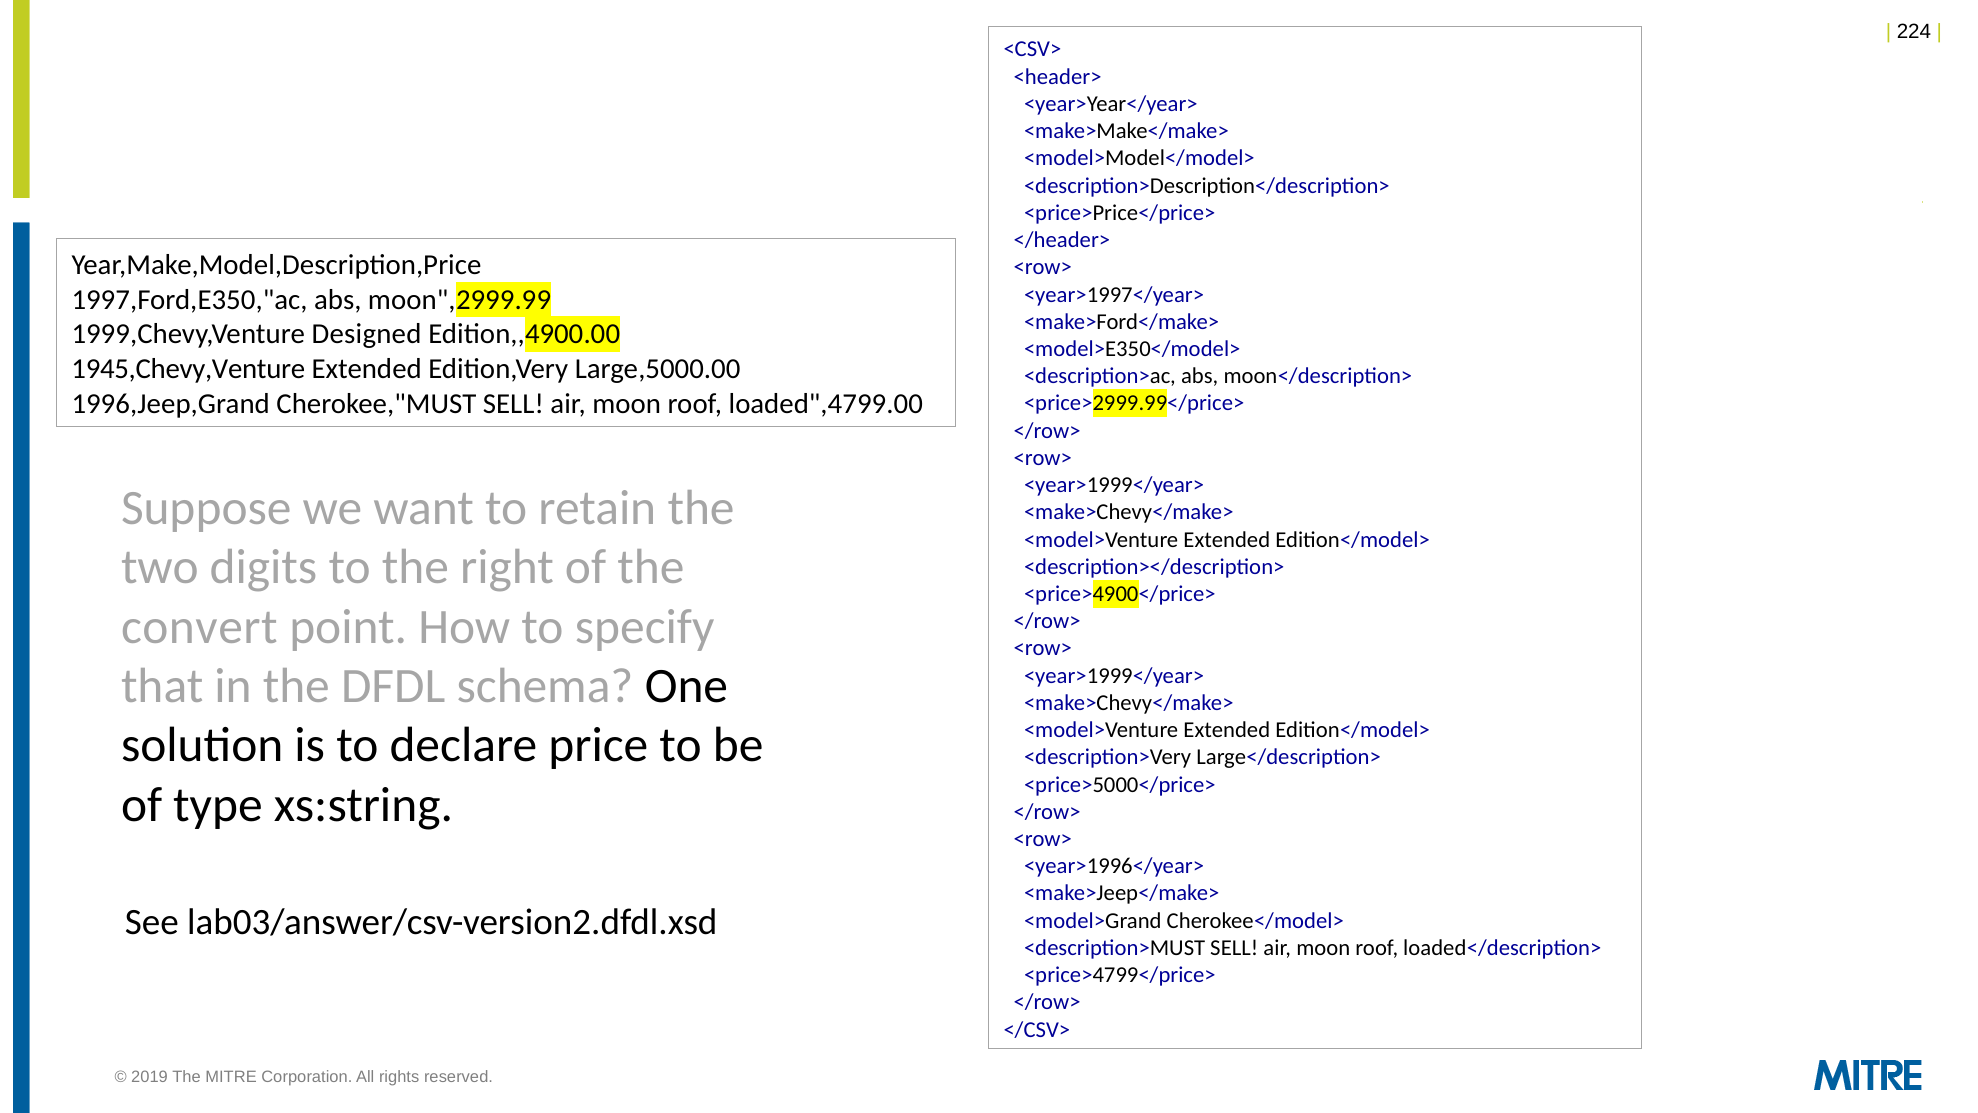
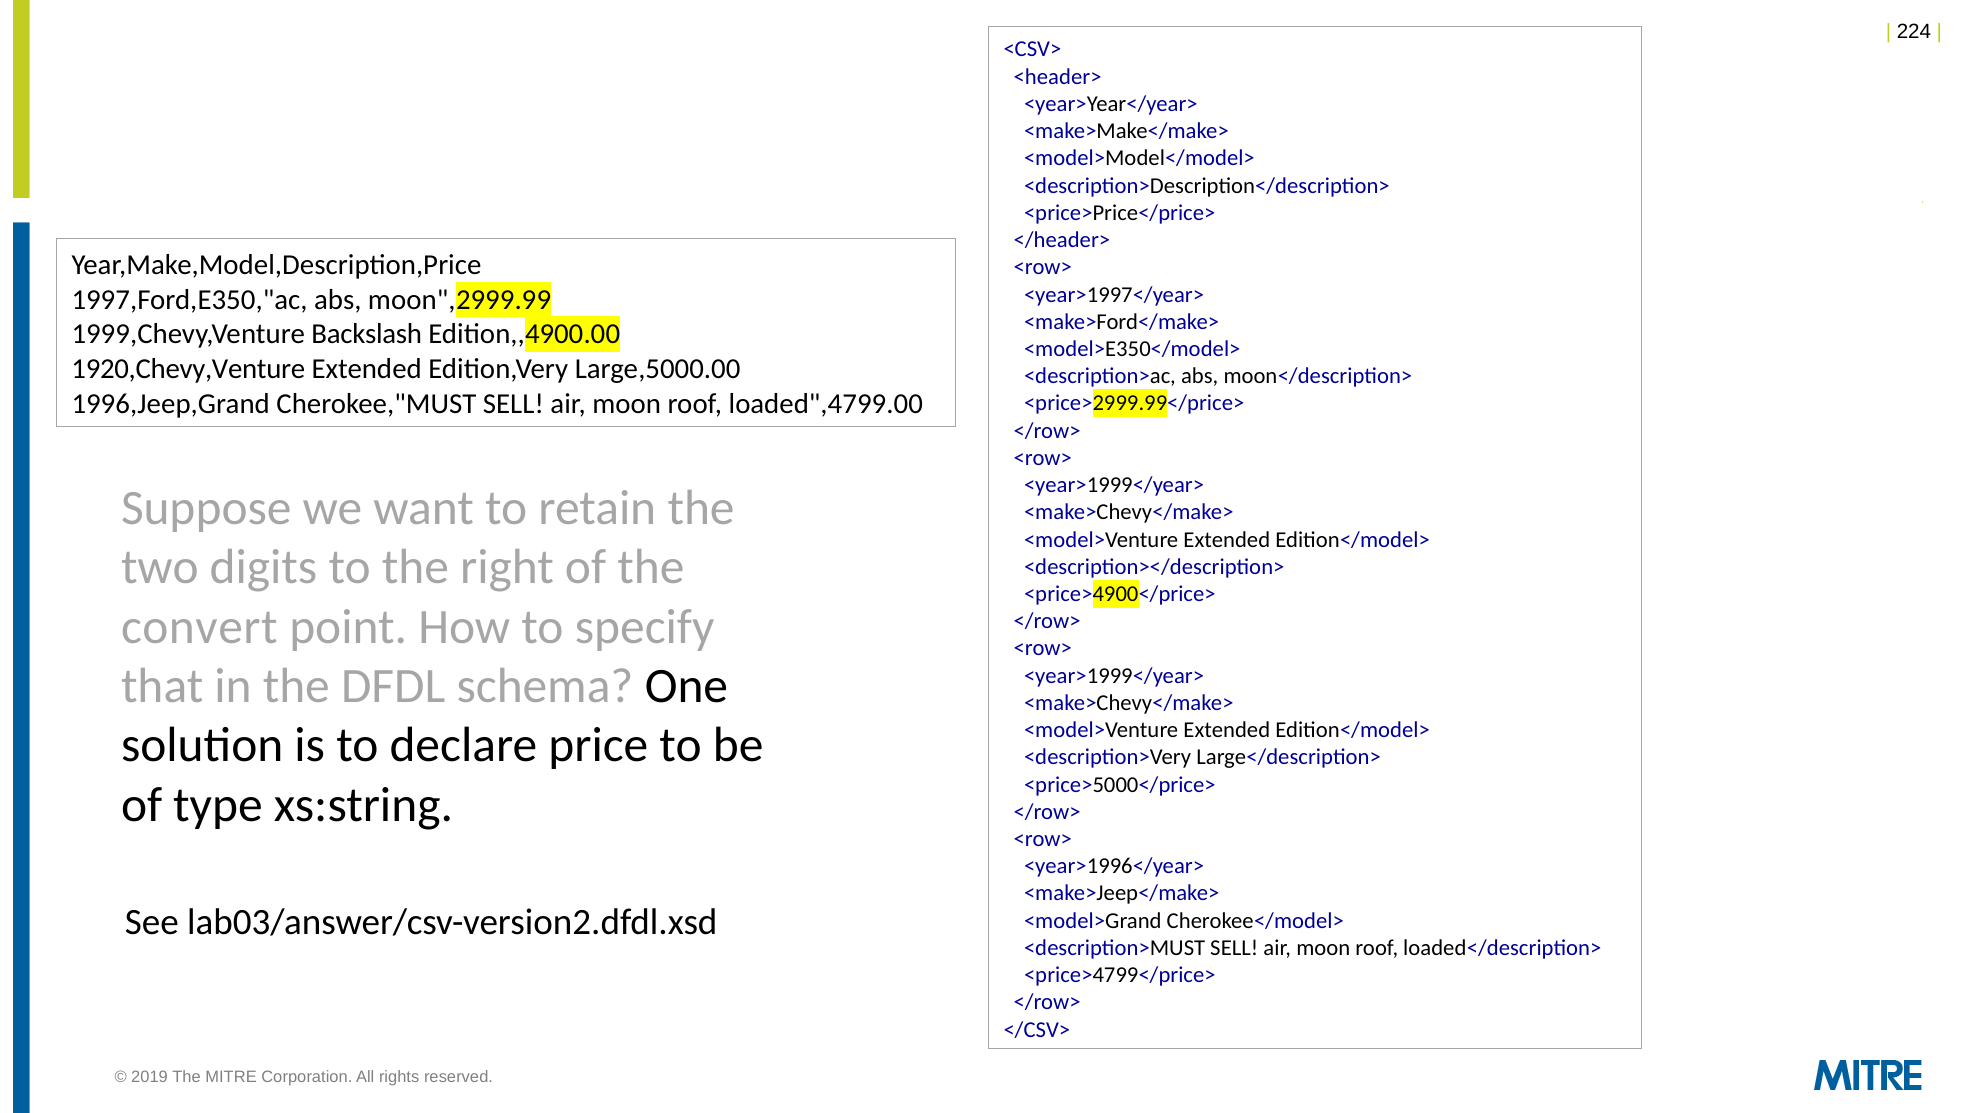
Designed: Designed -> Backslash
1945,Chevy,Venture: 1945,Chevy,Venture -> 1920,Chevy,Venture
